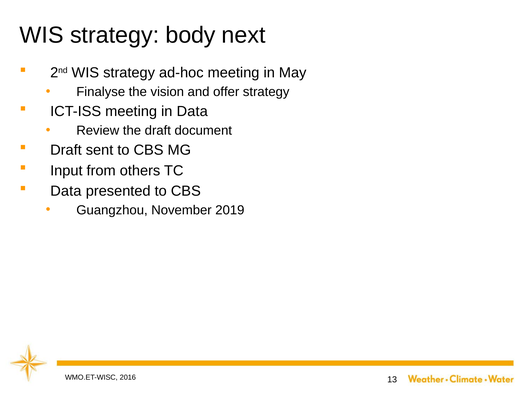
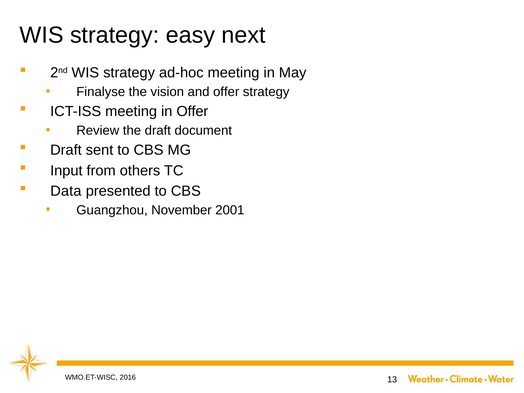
body: body -> easy
in Data: Data -> Offer
2019: 2019 -> 2001
